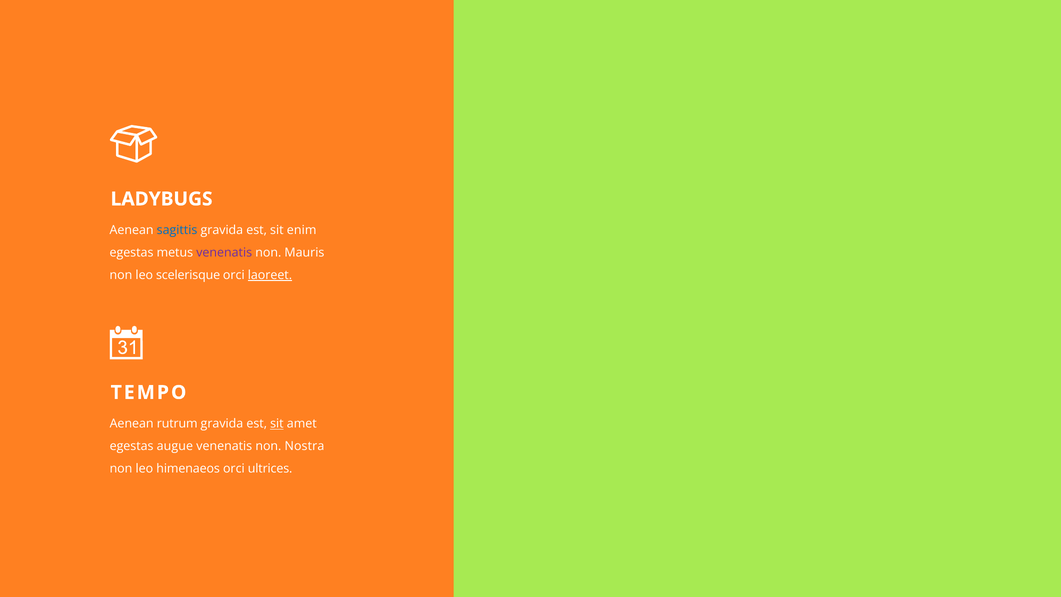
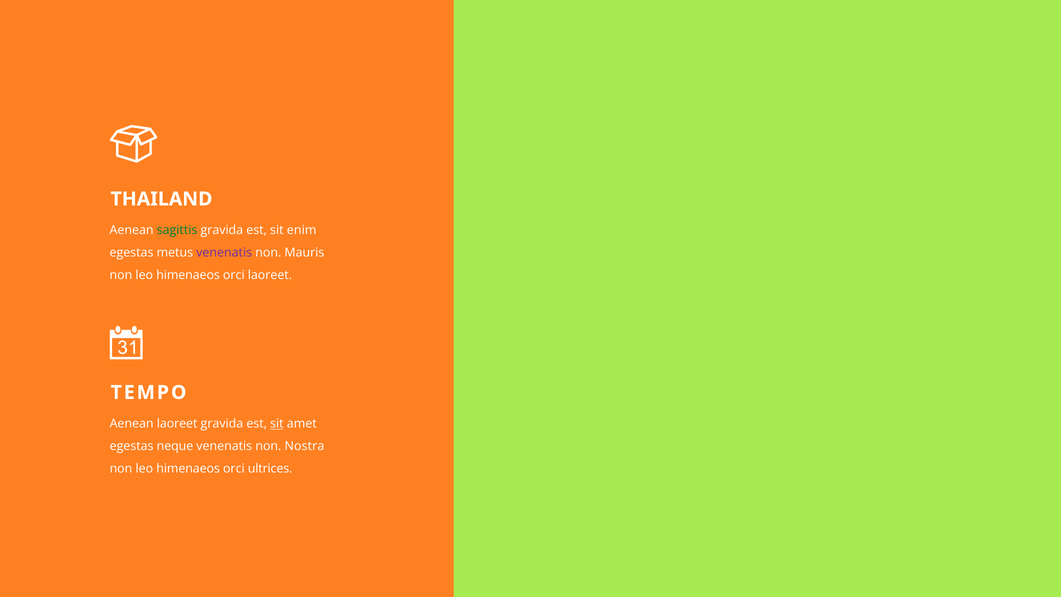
LADYBUGS: LADYBUGS -> THAILAND
sagittis colour: blue -> green
scelerisque at (188, 275): scelerisque -> himenaeos
laoreet at (270, 275) underline: present -> none
Aenean rutrum: rutrum -> laoreet
augue: augue -> neque
